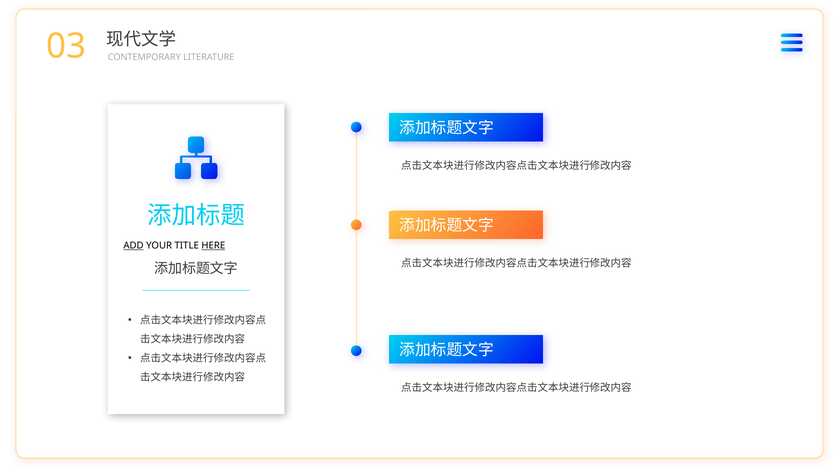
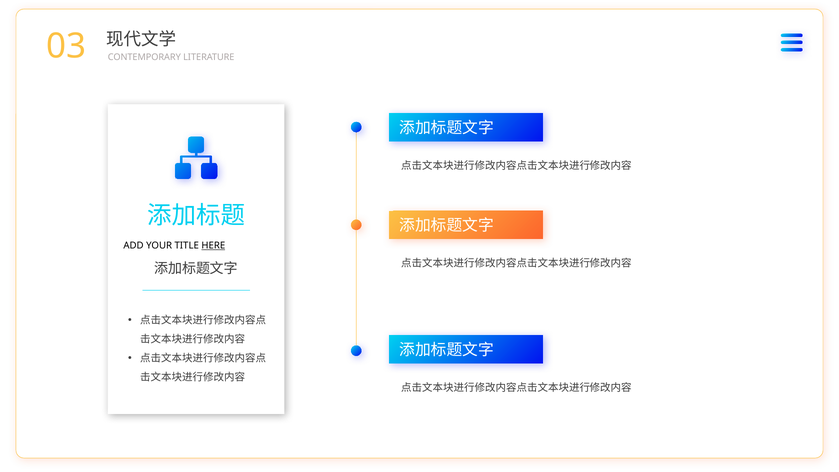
ADD underline: present -> none
